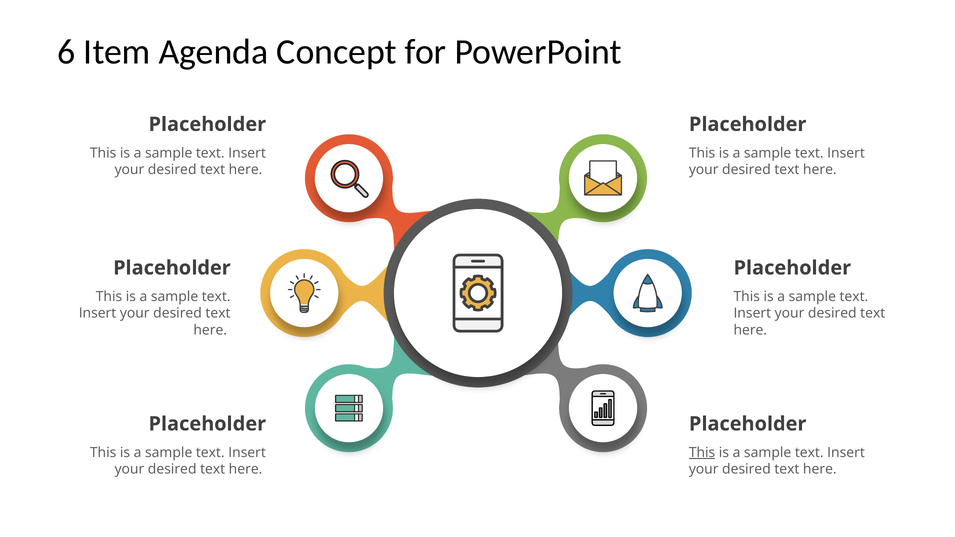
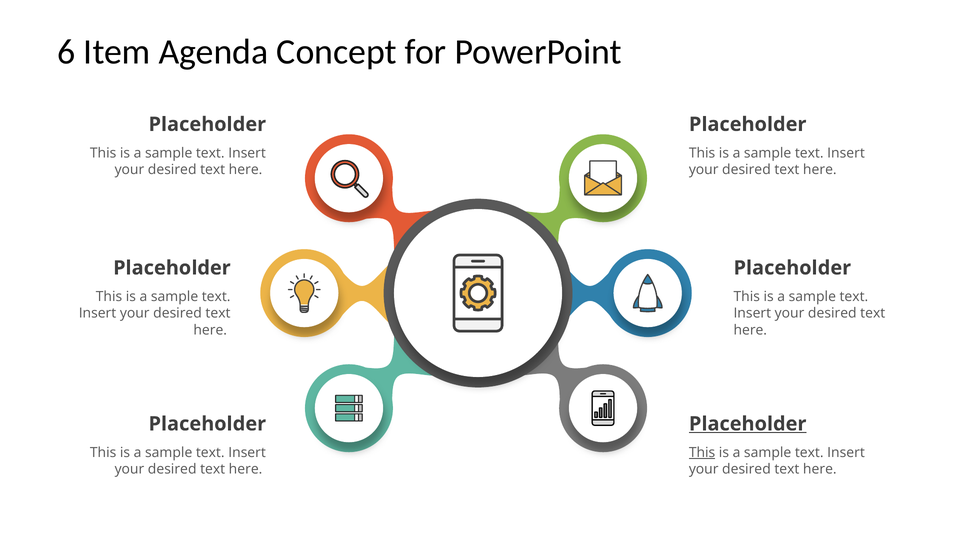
Placeholder at (748, 424) underline: none -> present
